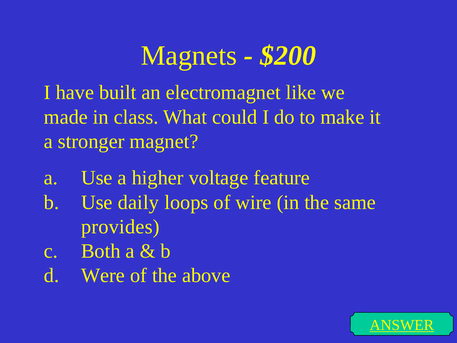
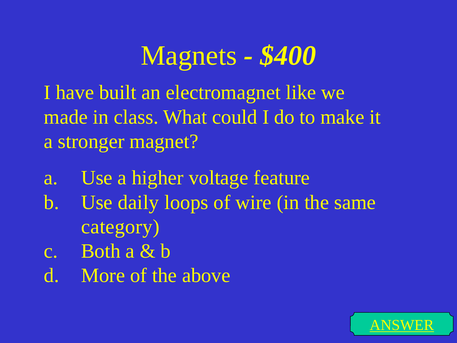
$200: $200 -> $400
provides: provides -> category
Were: Were -> More
